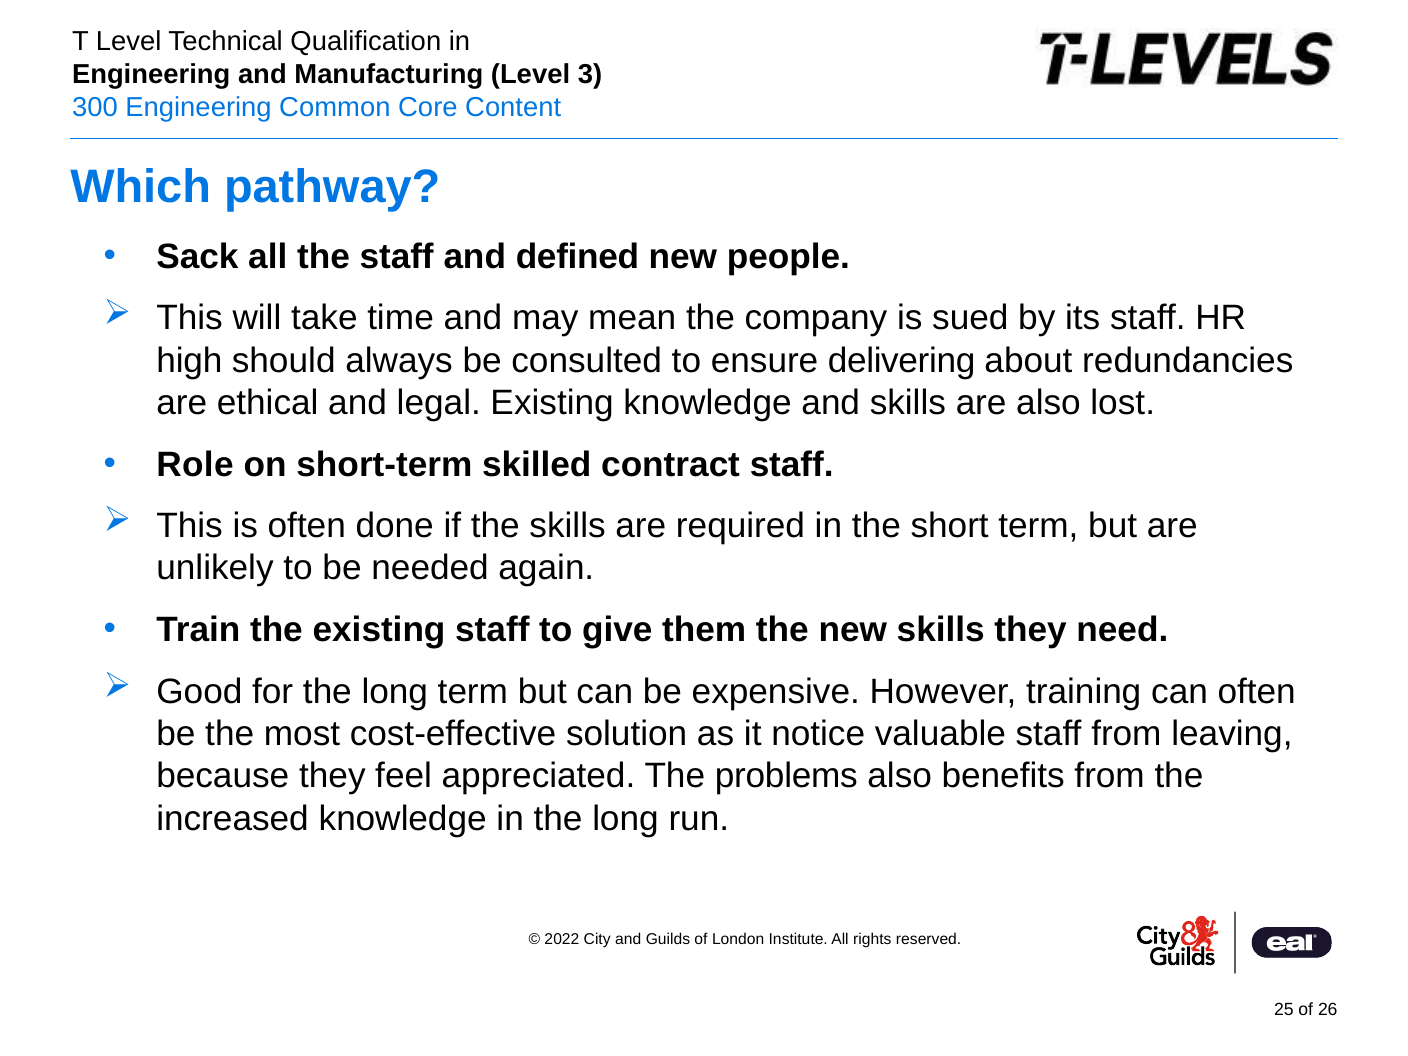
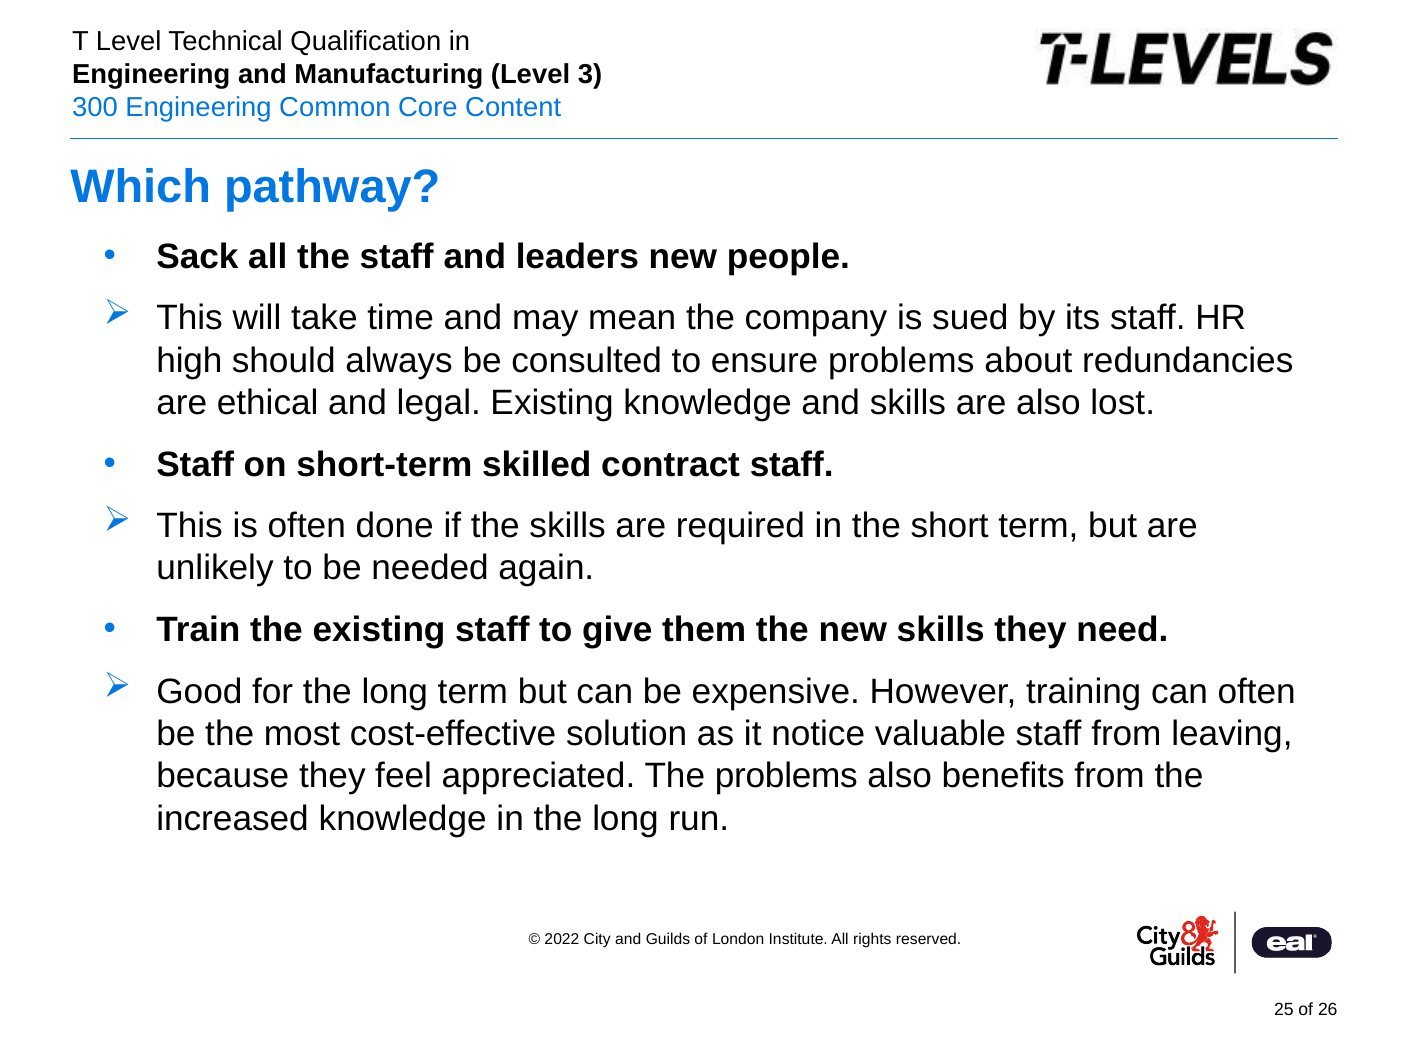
defined: defined -> leaders
ensure delivering: delivering -> problems
Role at (195, 464): Role -> Staff
